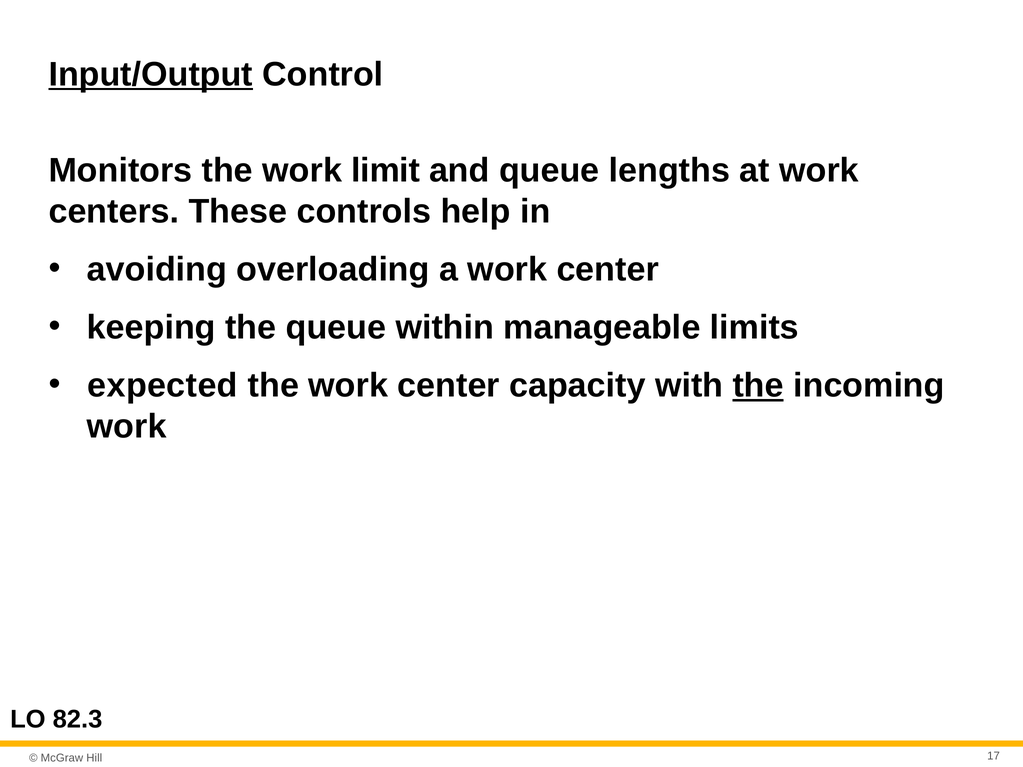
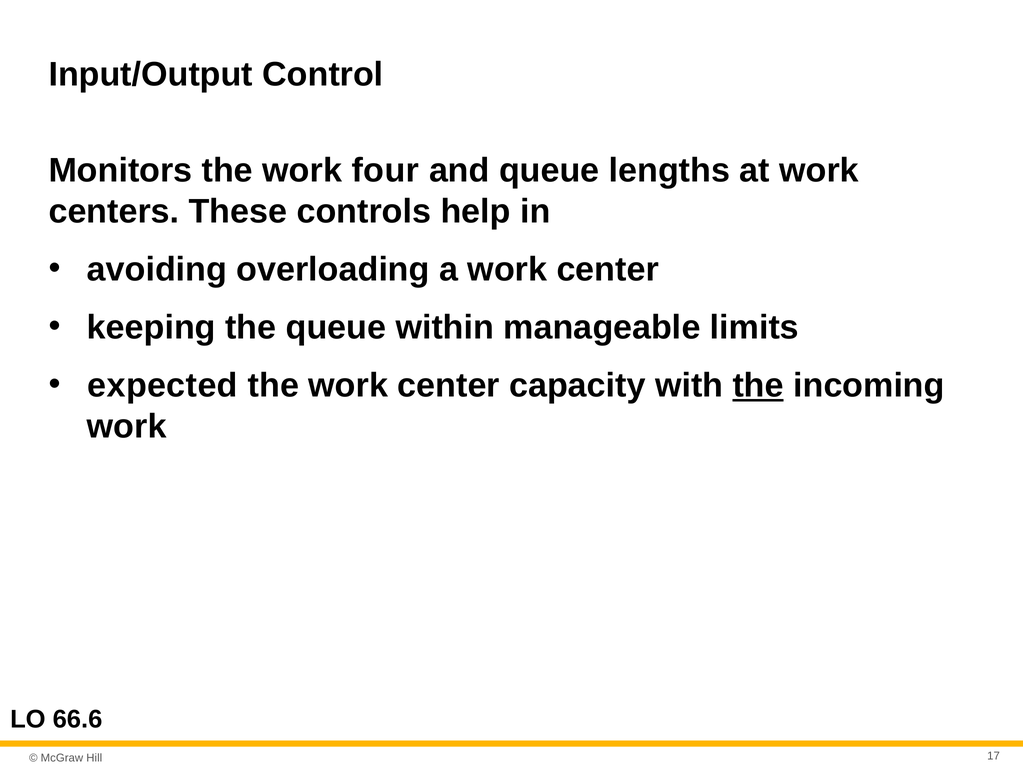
Input/Output underline: present -> none
limit: limit -> four
82.3: 82.3 -> 66.6
